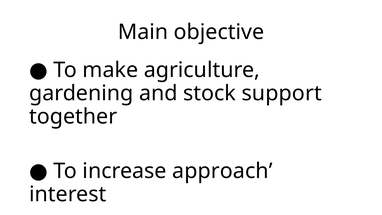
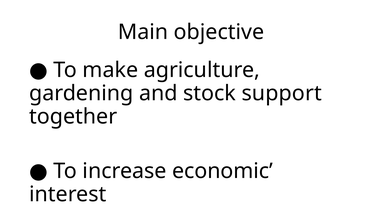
approach: approach -> economic
